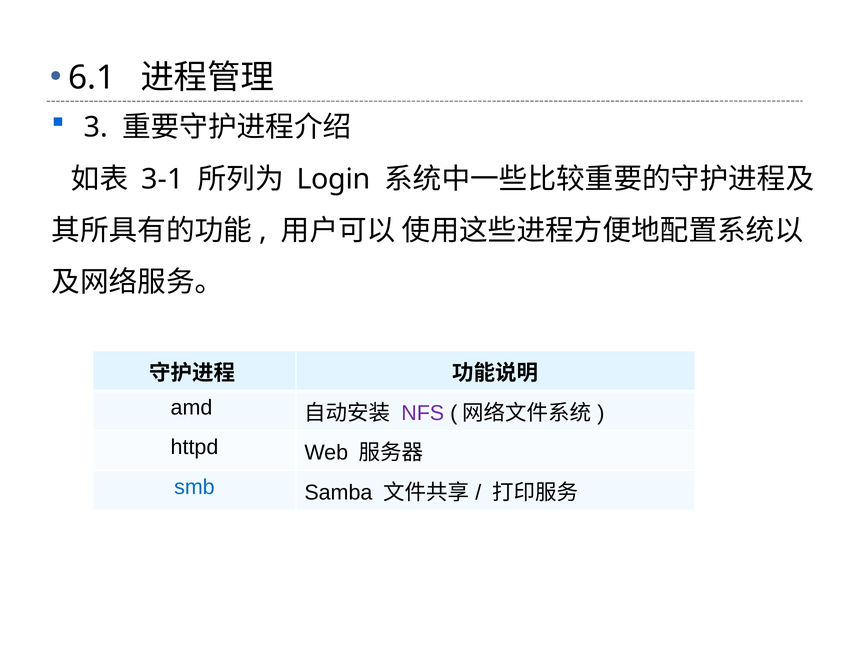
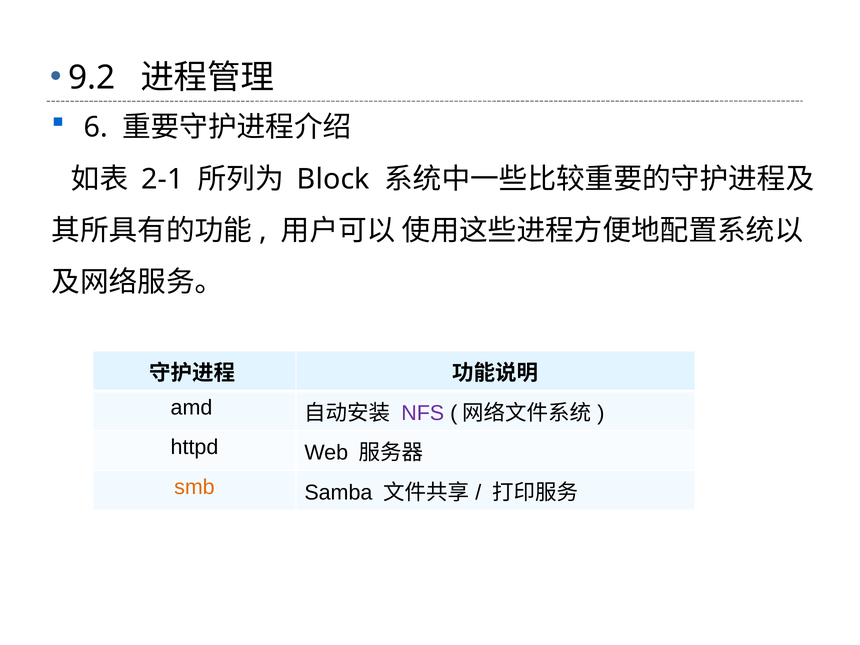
6.1: 6.1 -> 9.2
3: 3 -> 6
3-1: 3-1 -> 2-1
Login: Login -> Block
smb colour: blue -> orange
